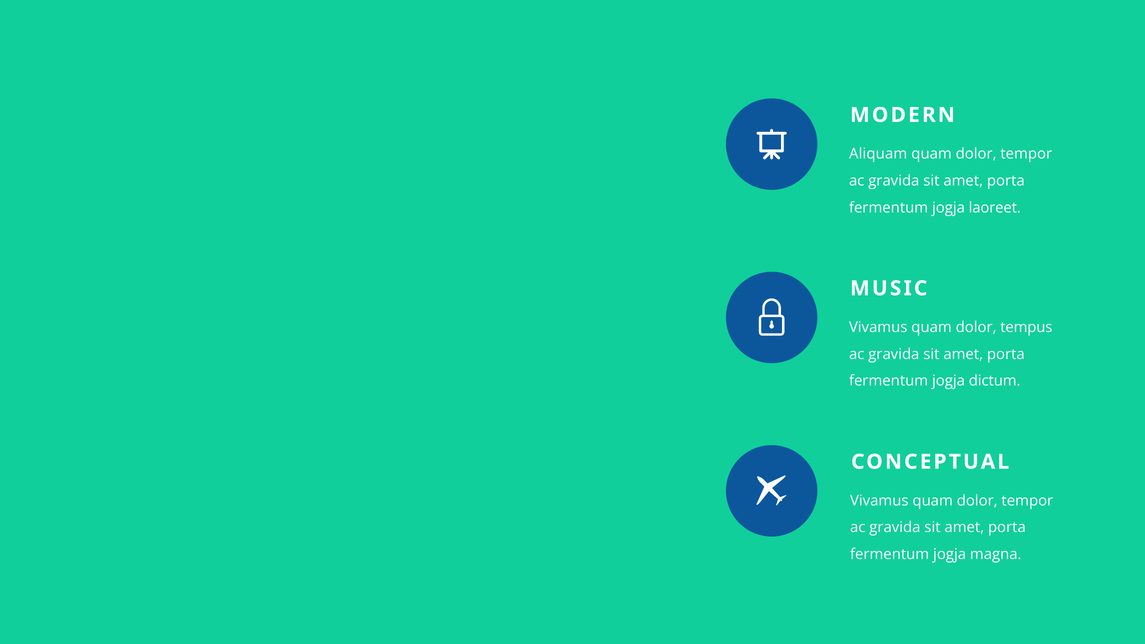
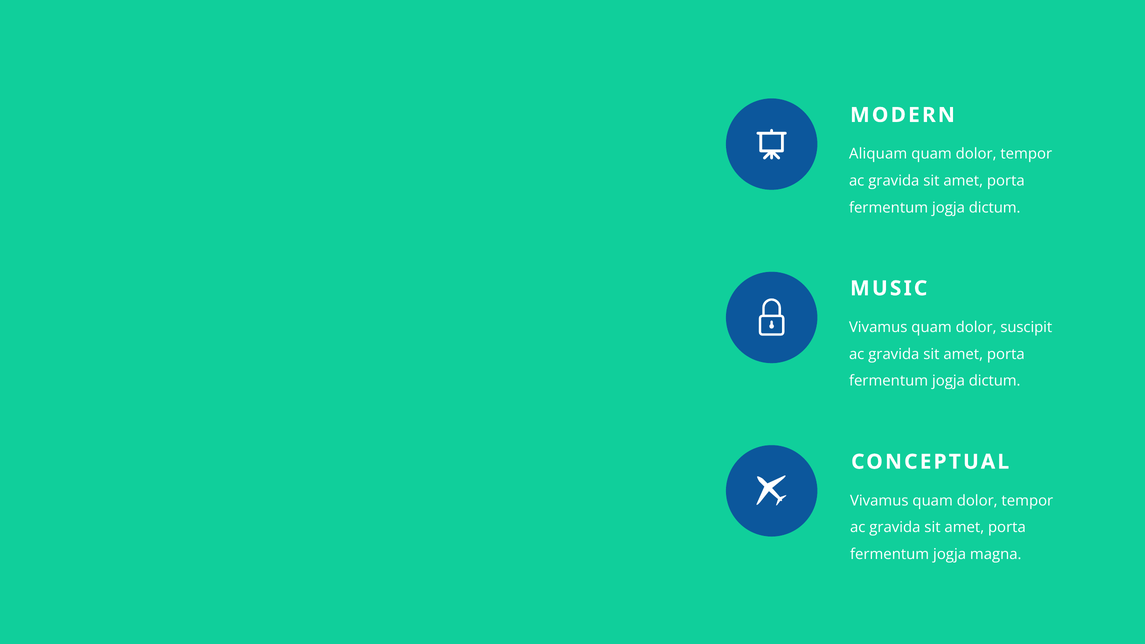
laoreet at (995, 208): laoreet -> dictum
tempus: tempus -> suscipit
